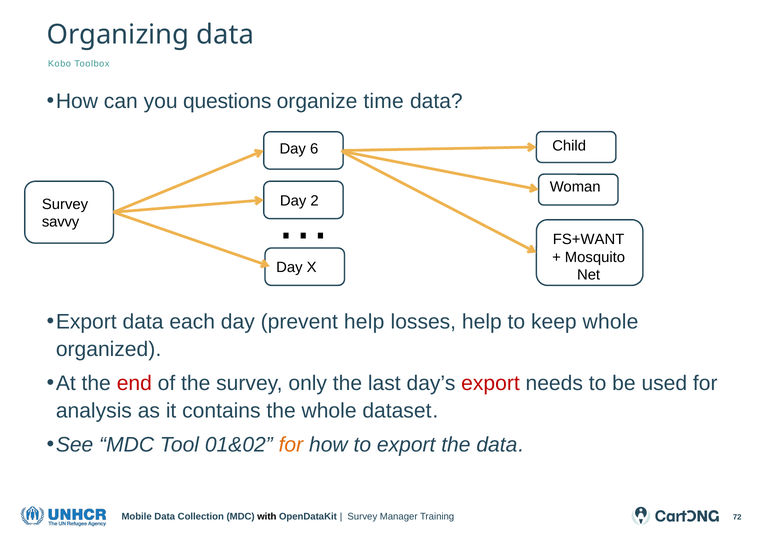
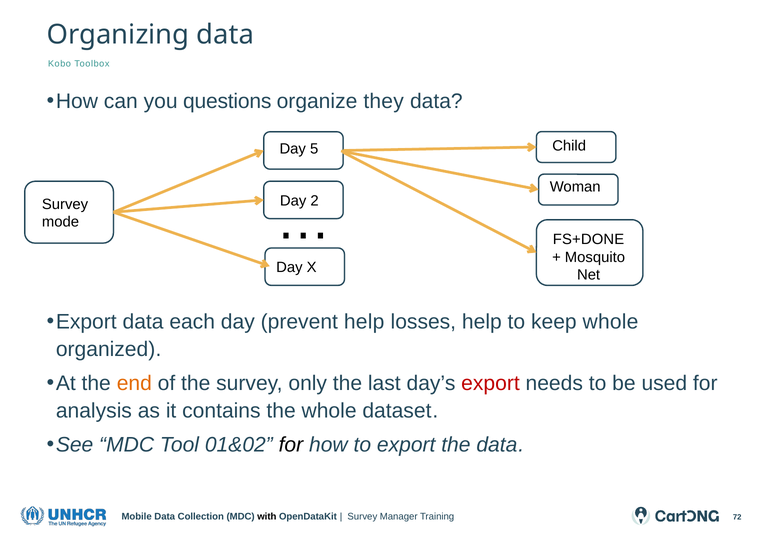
time: time -> they
6: 6 -> 5
savvy: savvy -> mode
FS+WANT: FS+WANT -> FS+DONE
end colour: red -> orange
for at (291, 445) colour: orange -> black
